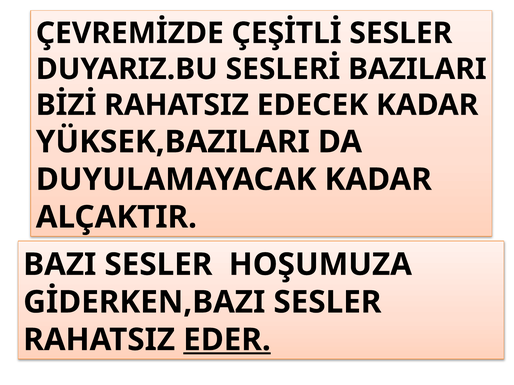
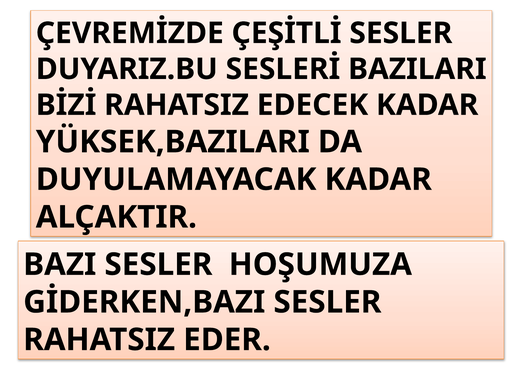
EDER underline: present -> none
